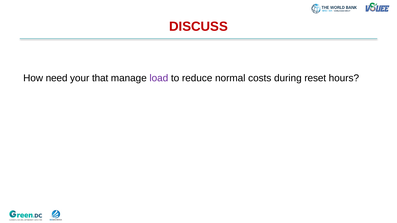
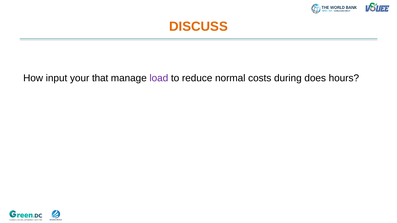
DISCUSS colour: red -> orange
need: need -> input
reset: reset -> does
